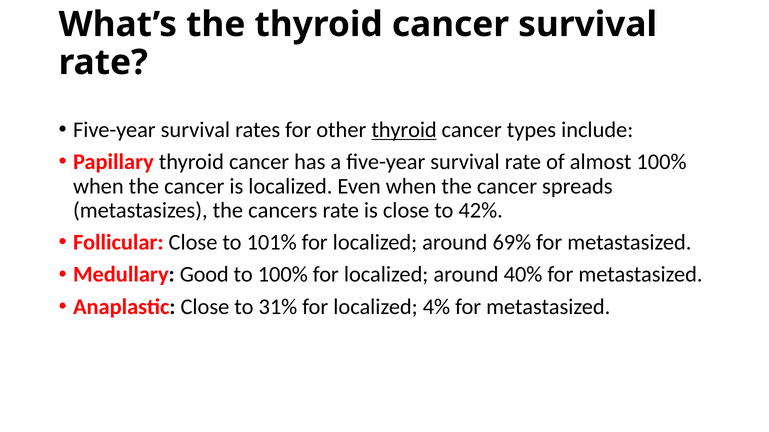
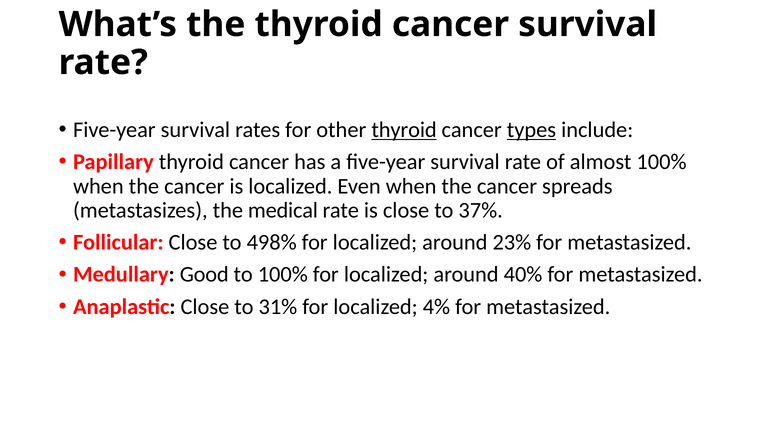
types underline: none -> present
cancers: cancers -> medical
42%: 42% -> 37%
101%: 101% -> 498%
69%: 69% -> 23%
